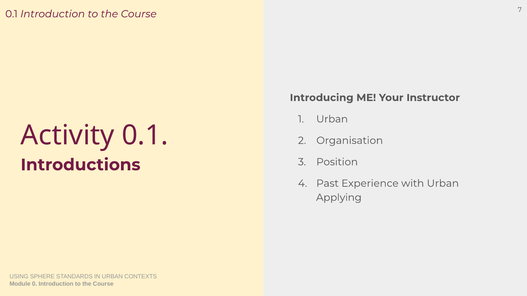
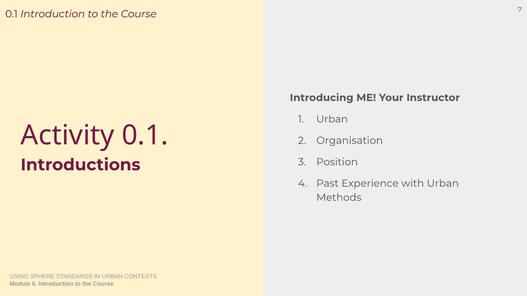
Applying: Applying -> Methods
